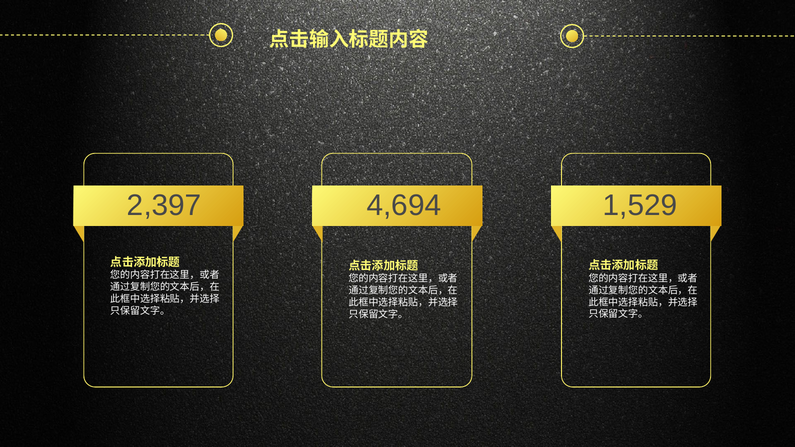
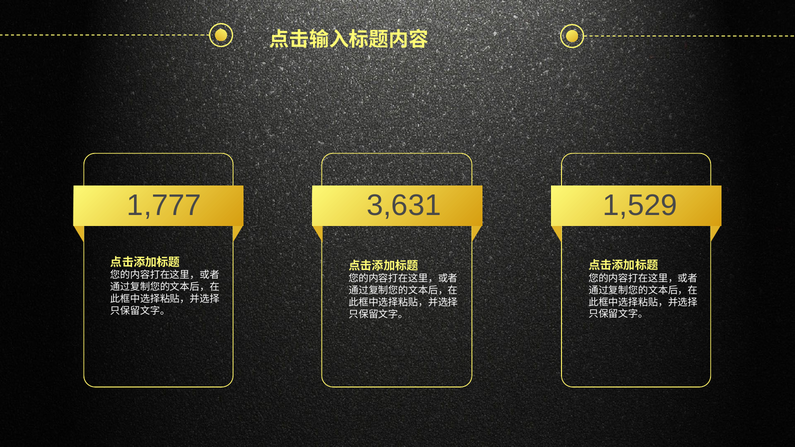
2,397: 2,397 -> 1,777
4,694: 4,694 -> 3,631
